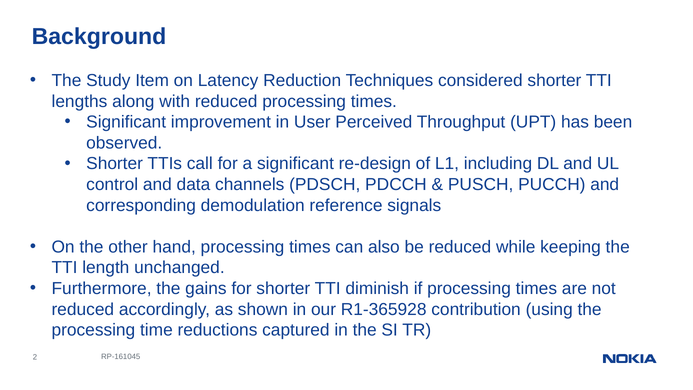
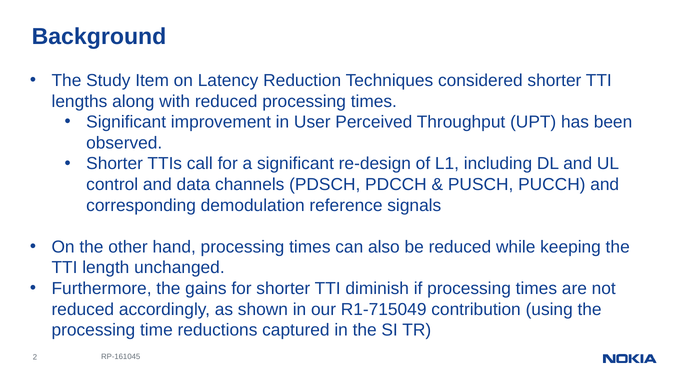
R1-365928: R1-365928 -> R1-715049
